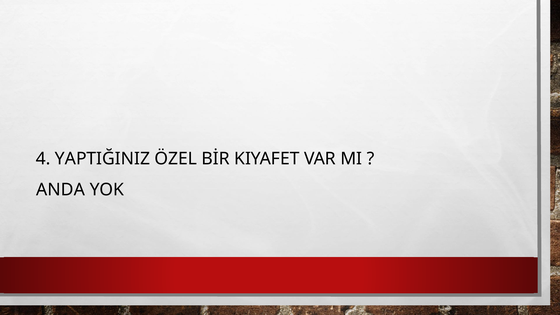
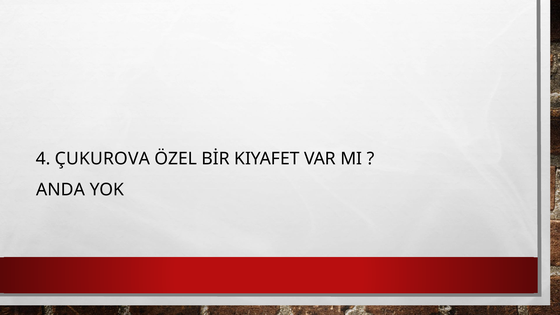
YAPTIĞINIZ: YAPTIĞINIZ -> ÇUKUROVA
